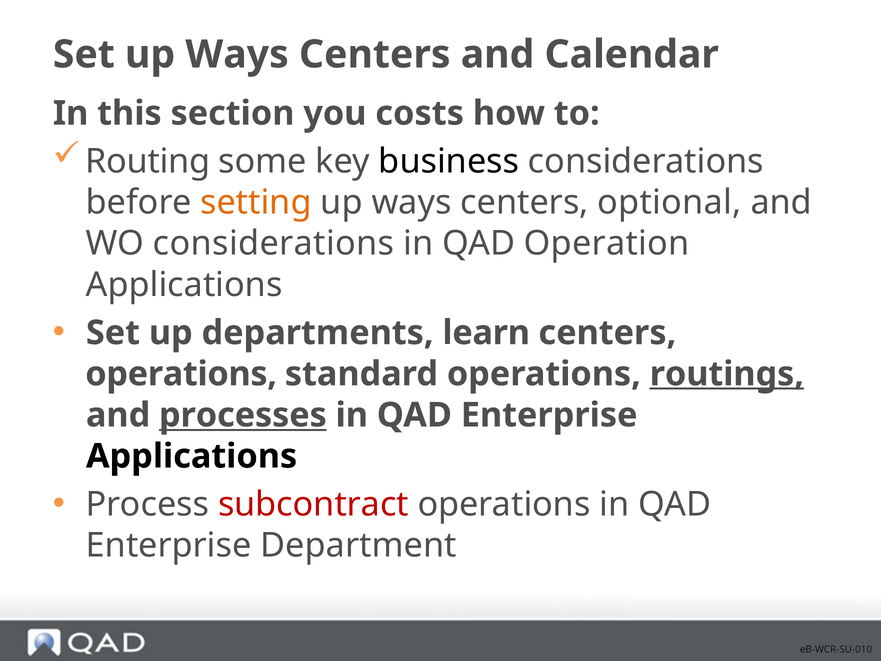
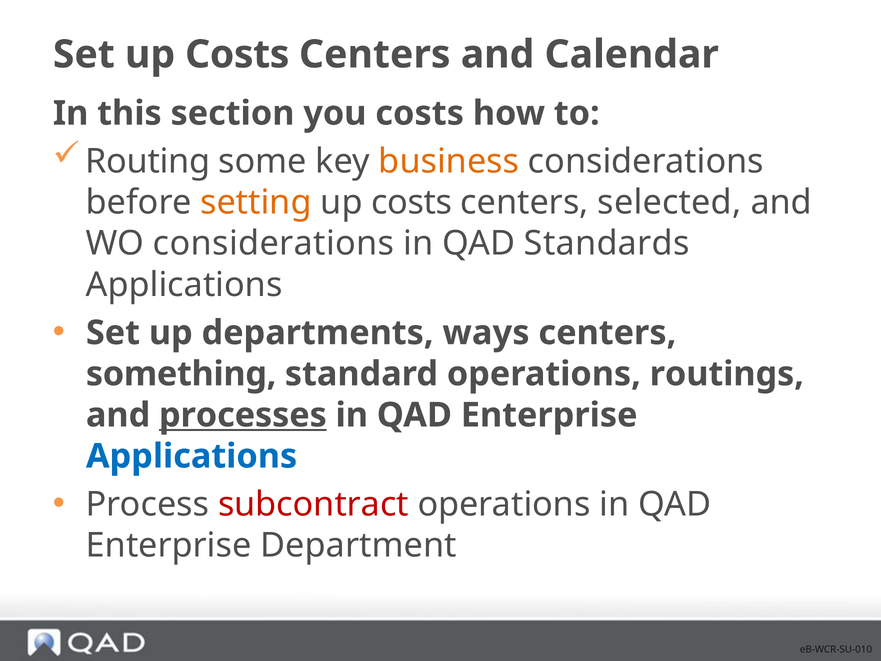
Set up Ways: Ways -> Costs
business colour: black -> orange
ways at (412, 202): ways -> costs
optional: optional -> selected
Operation: Operation -> Standards
learn: learn -> ways
operations at (181, 374): operations -> something
routings underline: present -> none
Applications at (192, 456) colour: black -> blue
